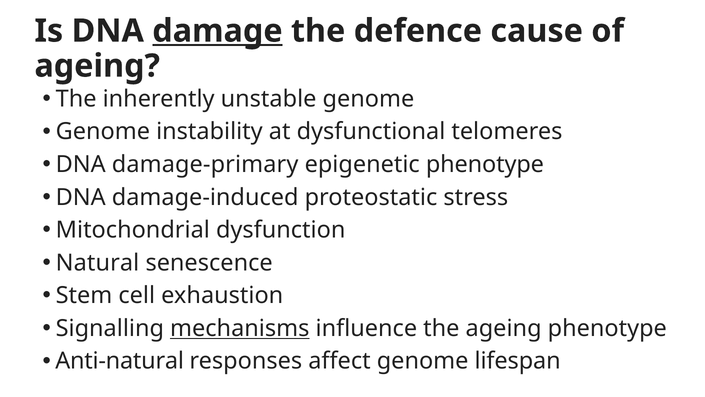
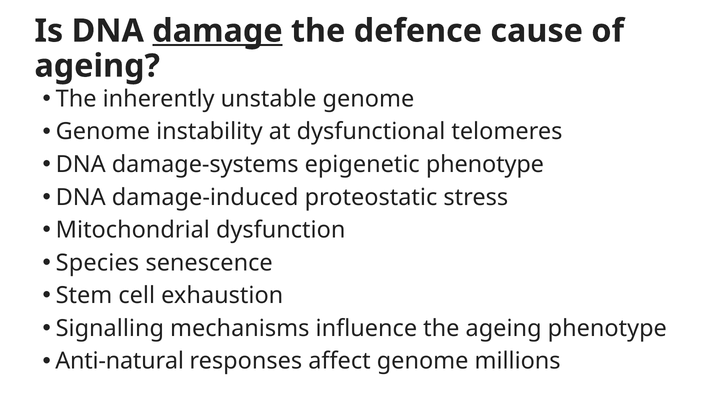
damage-primary: damage-primary -> damage-systems
Natural: Natural -> Species
mechanisms underline: present -> none
lifespan: lifespan -> millions
